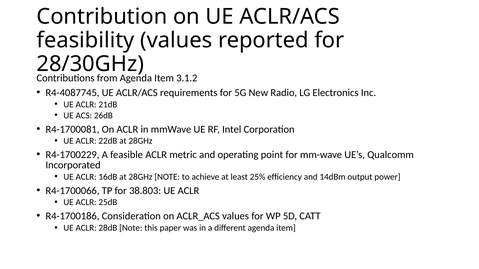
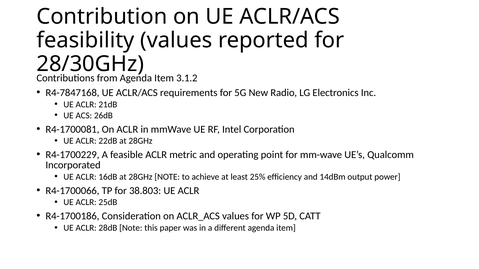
R4-4087745: R4-4087745 -> R4-7847168
